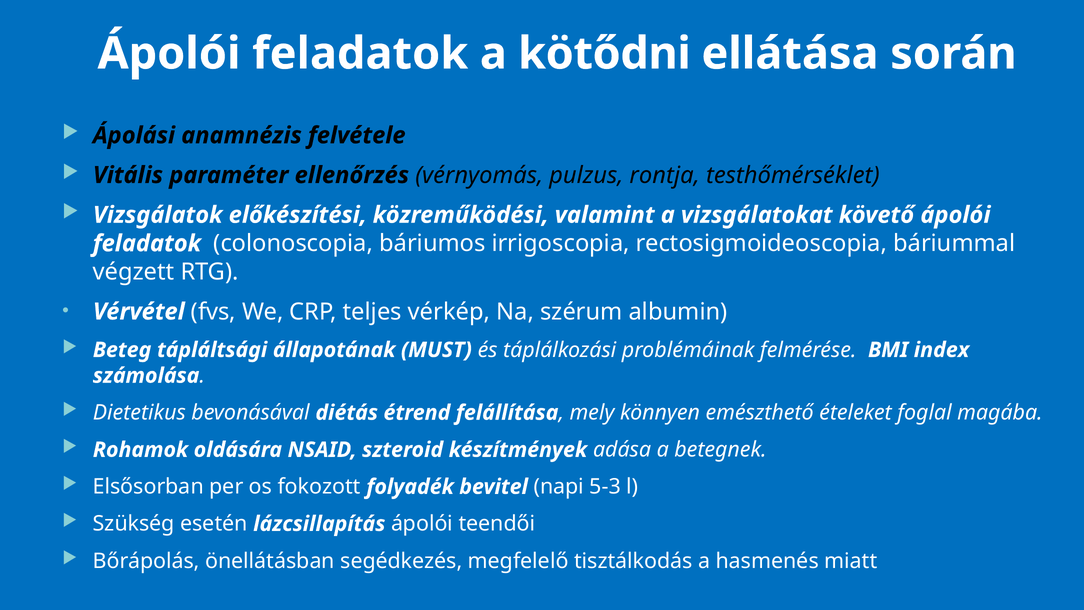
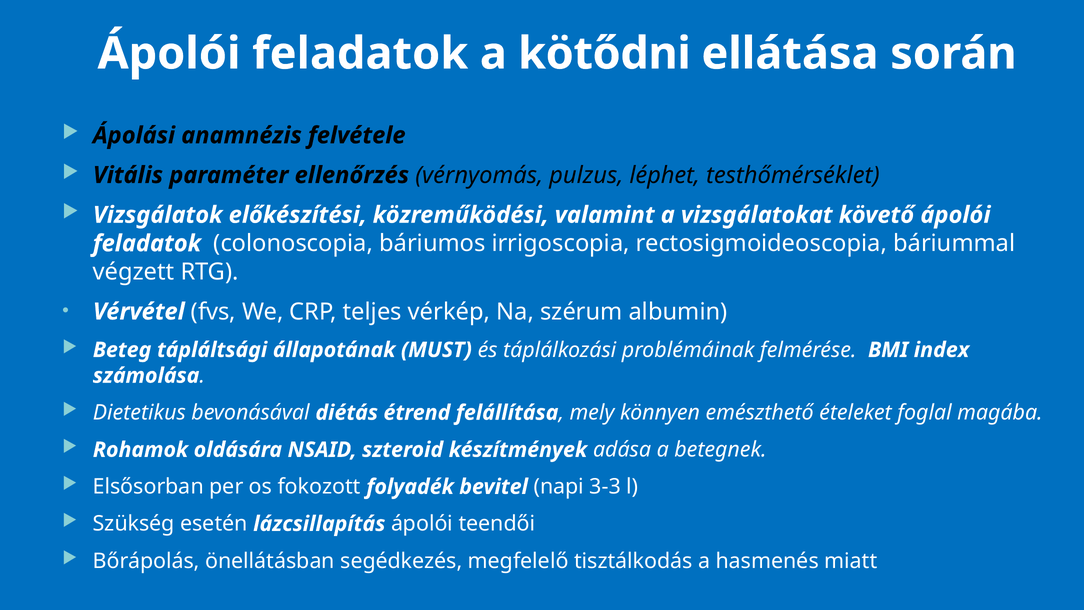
rontja: rontja -> léphet
5-3: 5-3 -> 3-3
